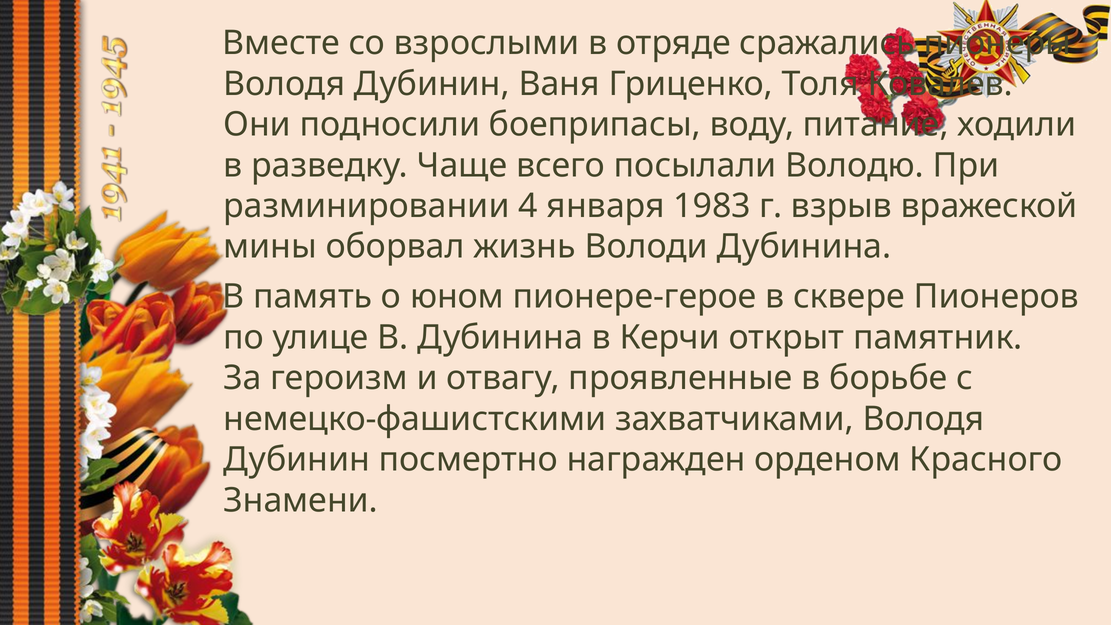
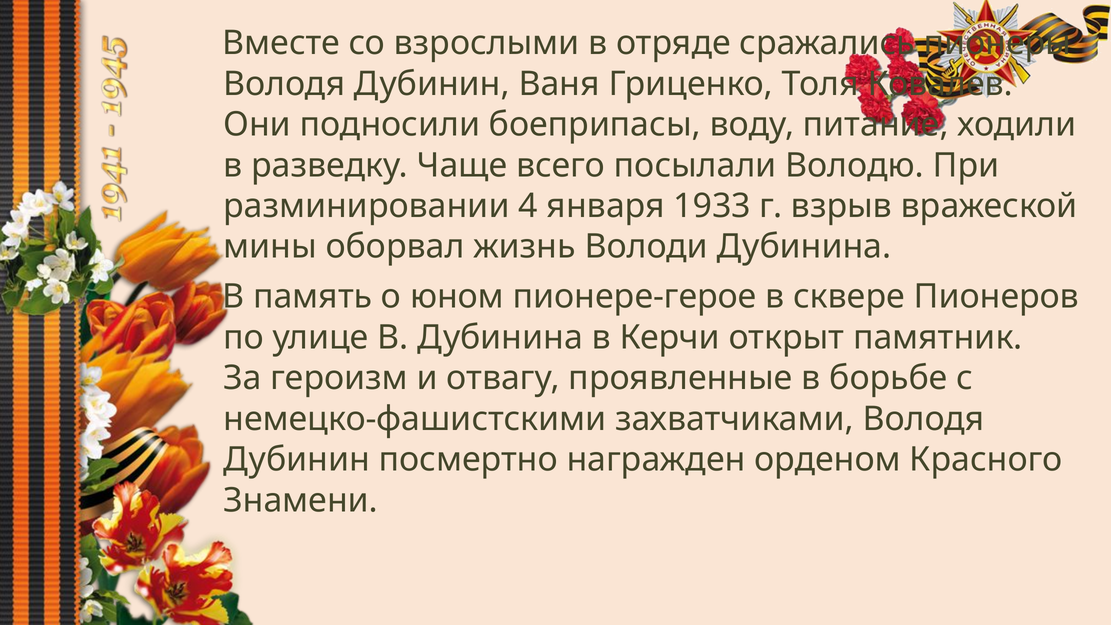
1983: 1983 -> 1933
